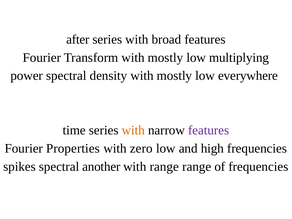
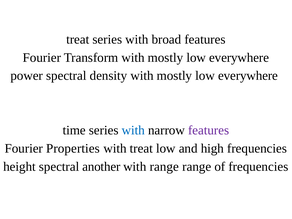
after at (78, 39): after -> treat
multiplying at (239, 58): multiplying -> everywhere
with at (133, 130) colour: orange -> blue
with zero: zero -> treat
spikes: spikes -> height
